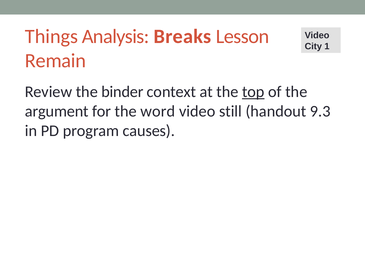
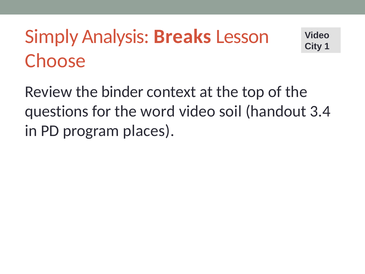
Things: Things -> Simply
Remain: Remain -> Choose
top underline: present -> none
argument: argument -> questions
still: still -> soil
9.3: 9.3 -> 3.4
causes: causes -> places
